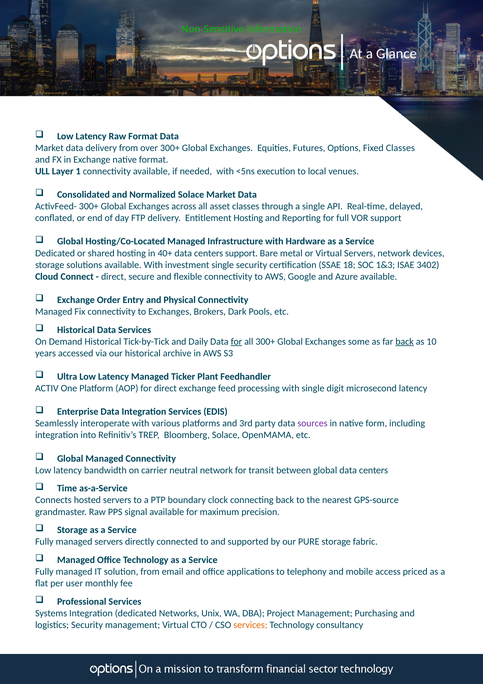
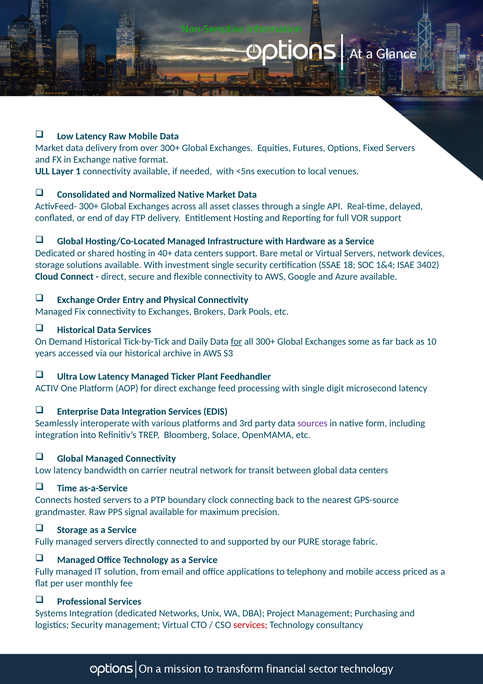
Raw Format: Format -> Mobile
Fixed Classes: Classes -> Servers
Normalized Solace: Solace -> Native
1&3: 1&3 -> 1&4
back at (405, 341) underline: present -> none
services at (250, 624) colour: orange -> red
